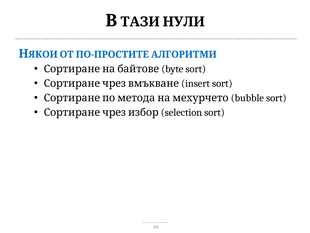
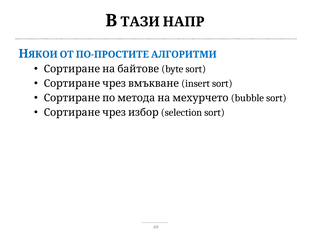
НУЛИ: НУЛИ -> НАПР
